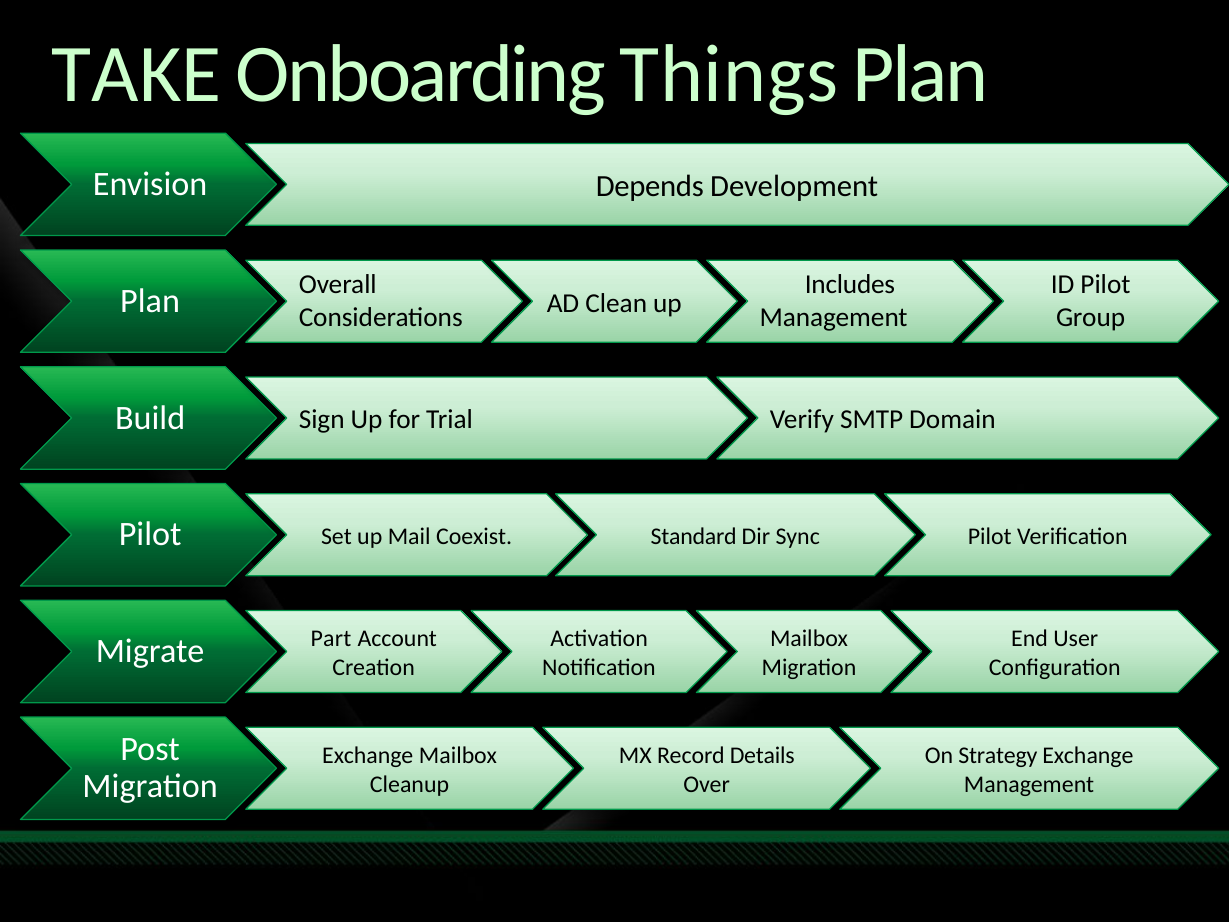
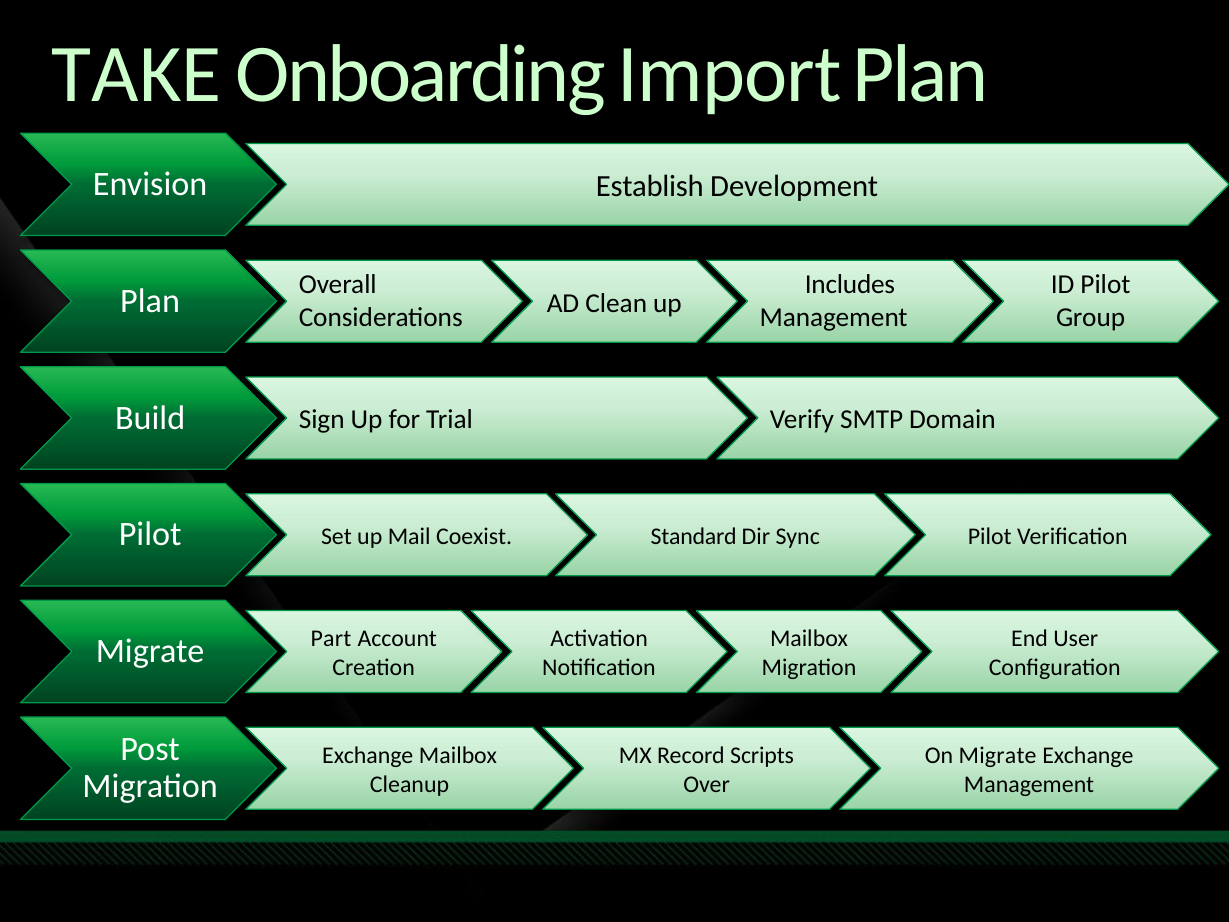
Things: Things -> Import
Depends: Depends -> Establish
Details: Details -> Scripts
On Strategy: Strategy -> Migrate
